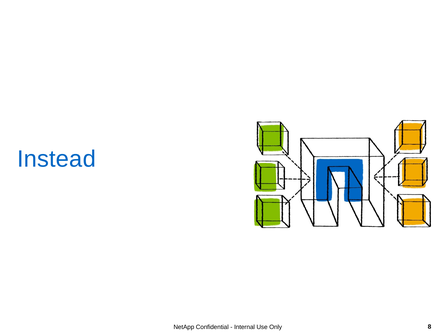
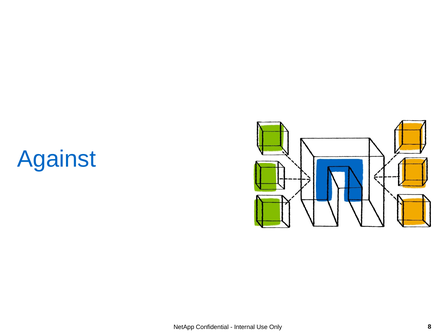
Instead: Instead -> Against
